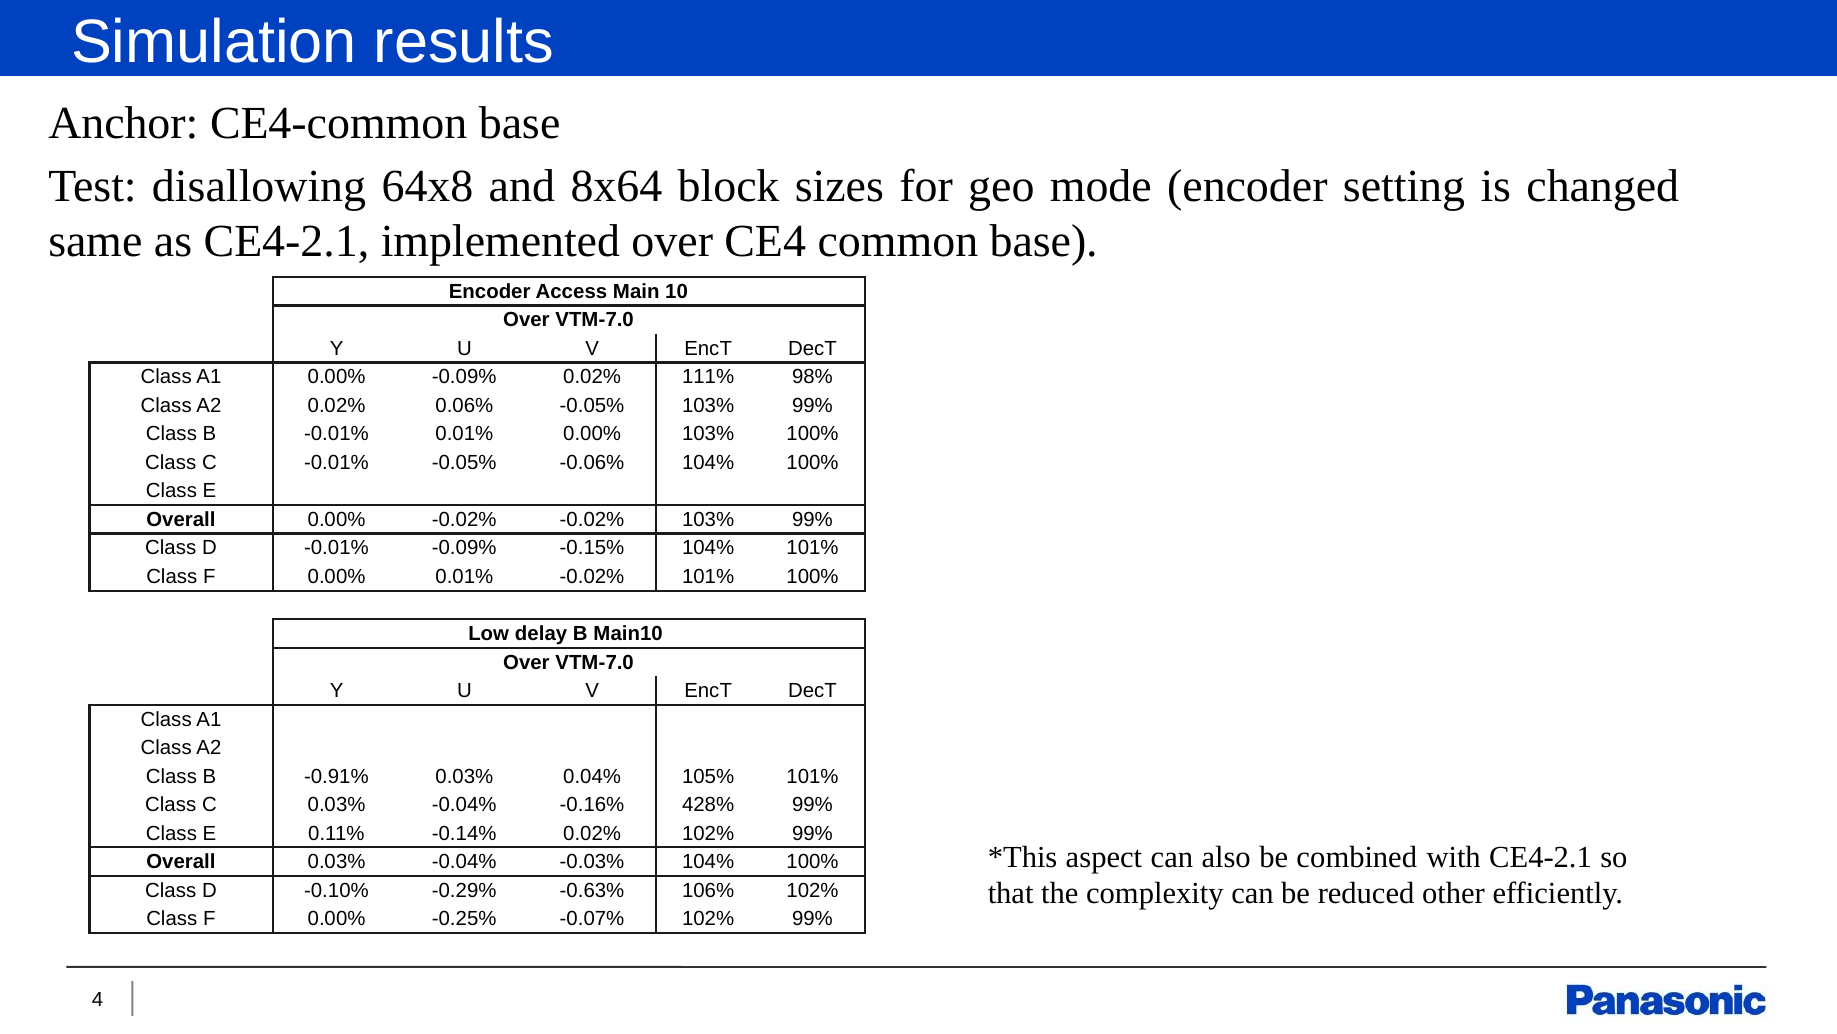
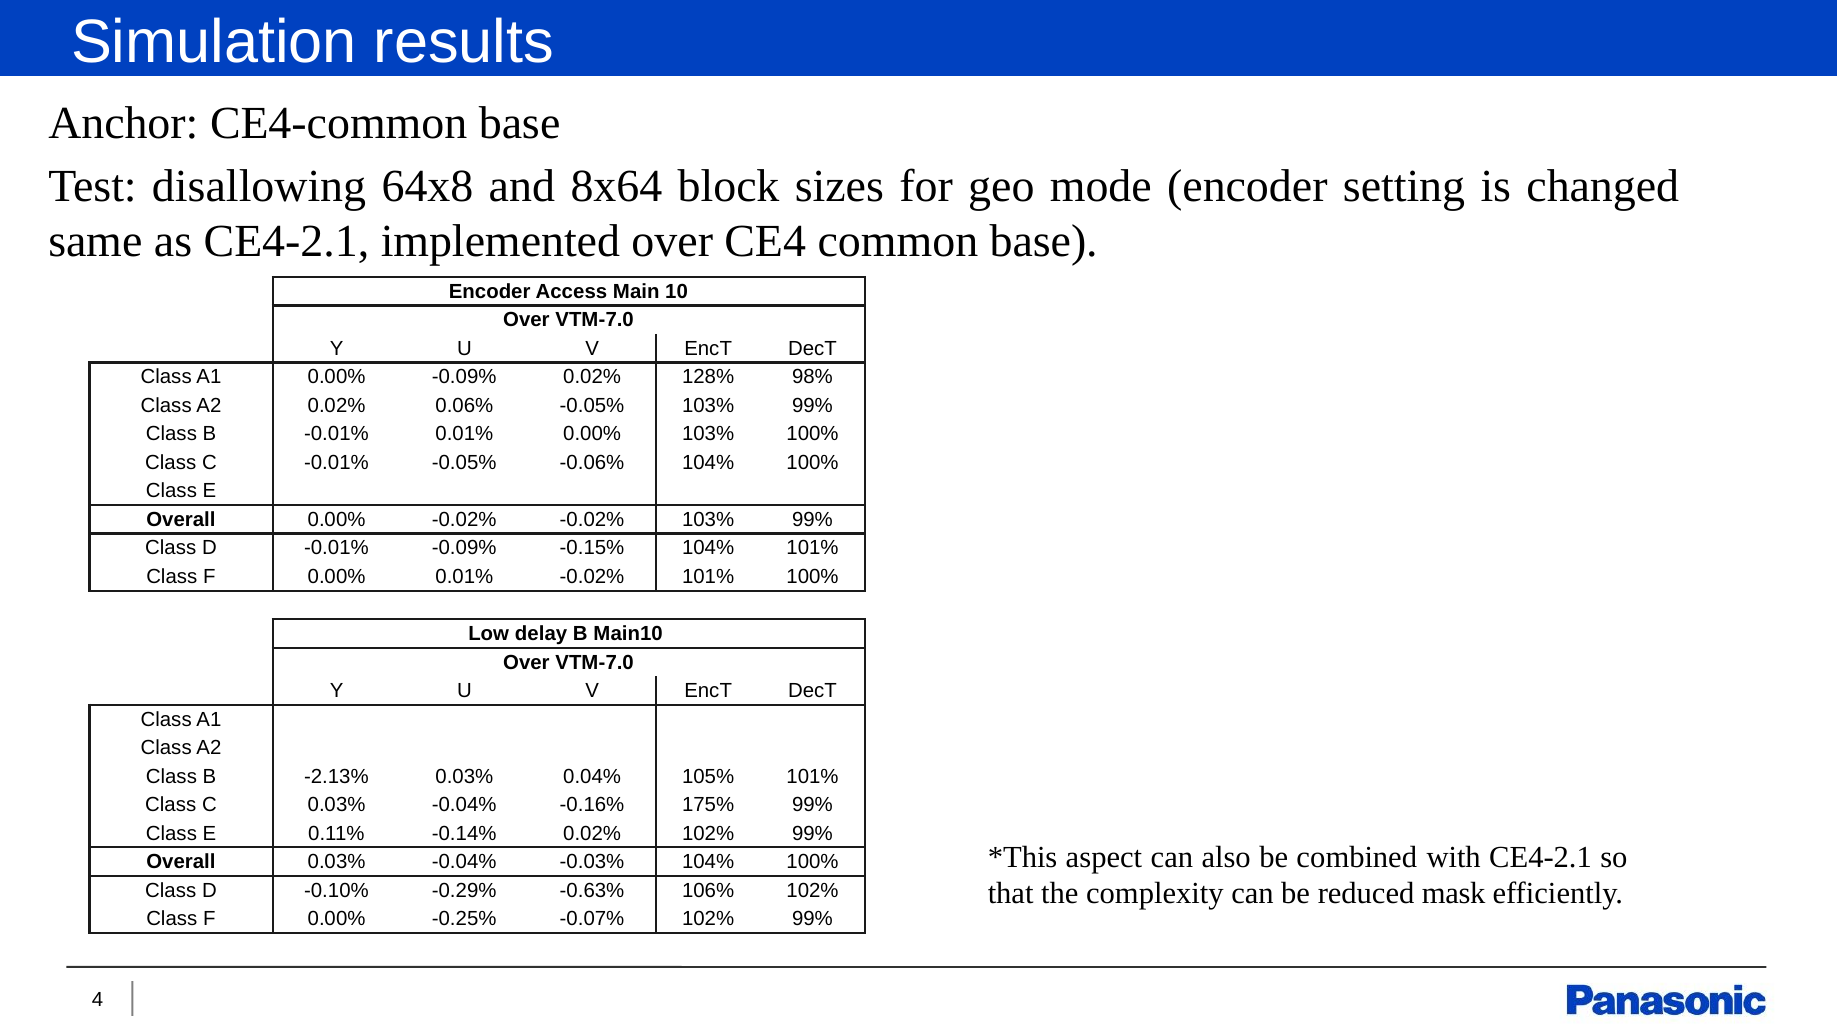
111%: 111% -> 128%
-0.91%: -0.91% -> -2.13%
428%: 428% -> 175%
other: other -> mask
